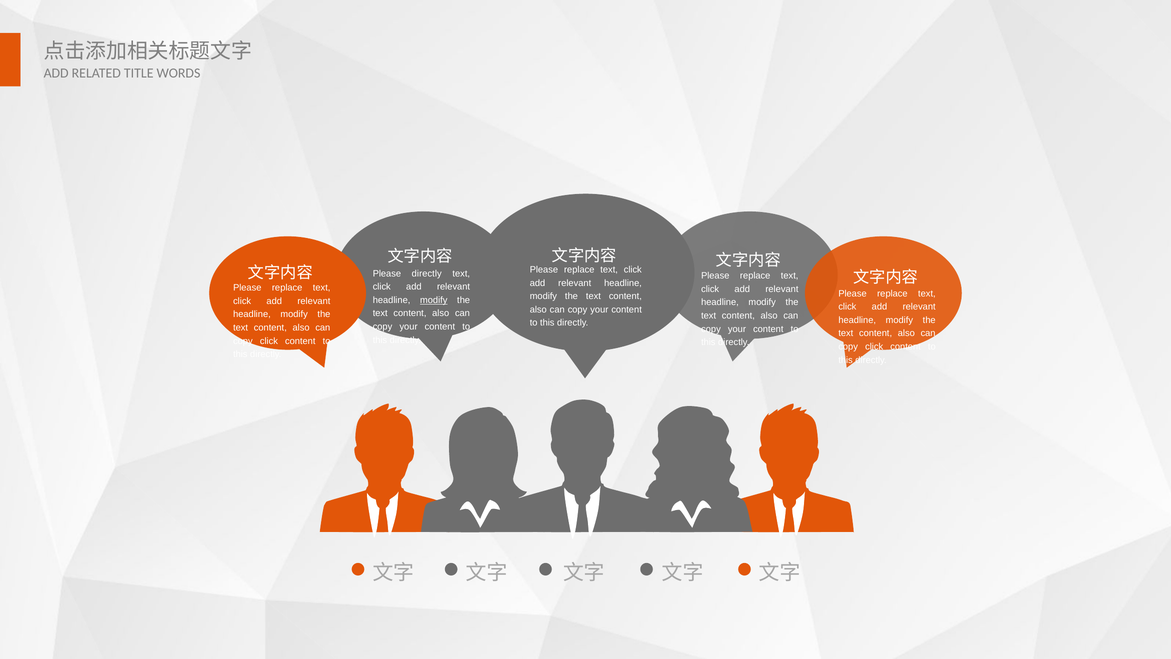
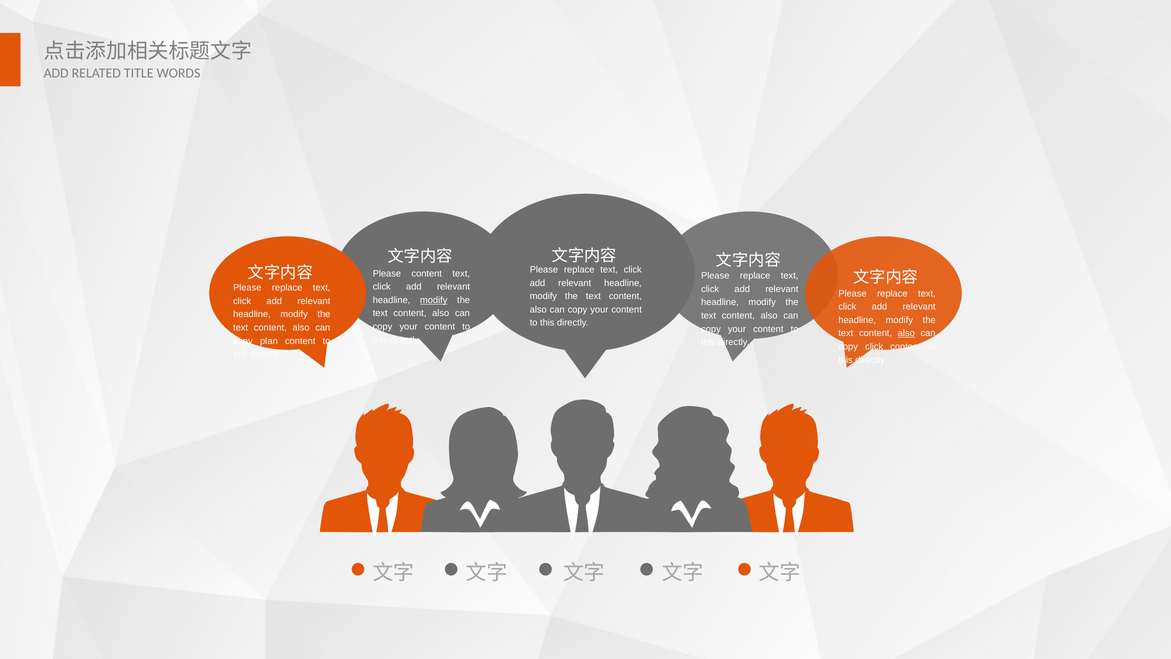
Please directly: directly -> content
also at (906, 333) underline: none -> present
click at (269, 341): click -> plan
